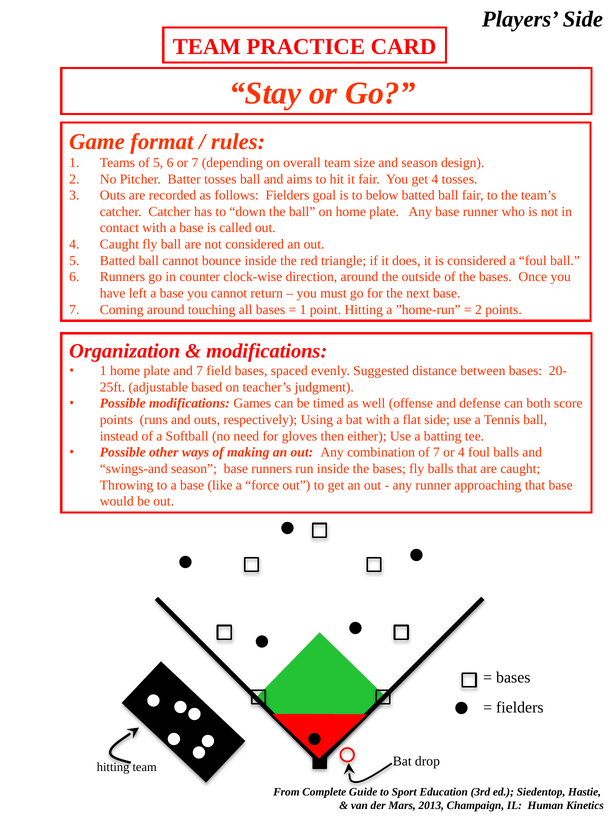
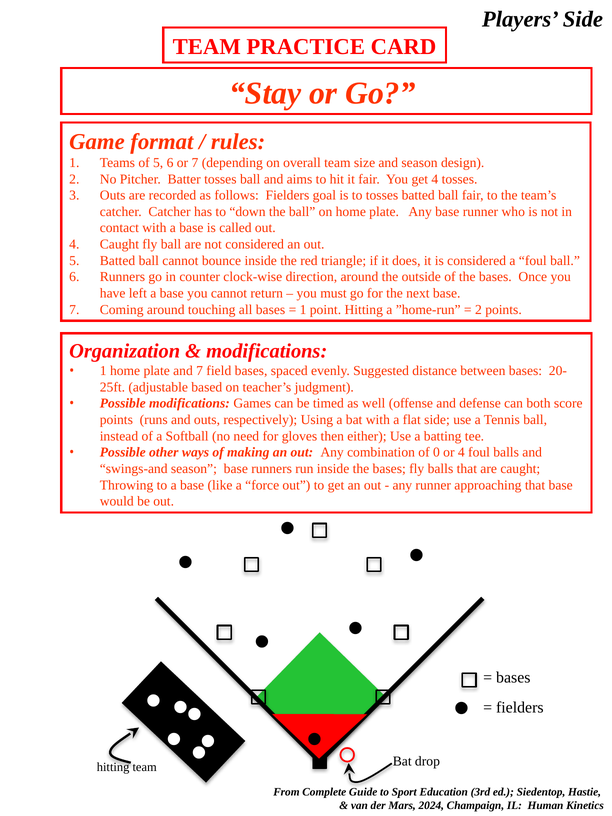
to below: below -> tosses
of 7: 7 -> 0
2013: 2013 -> 2024
